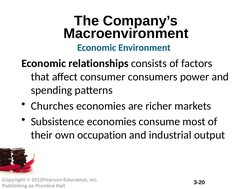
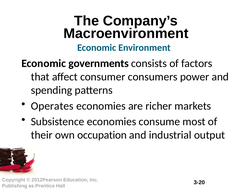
relationships: relationships -> governments
Churches: Churches -> Operates
